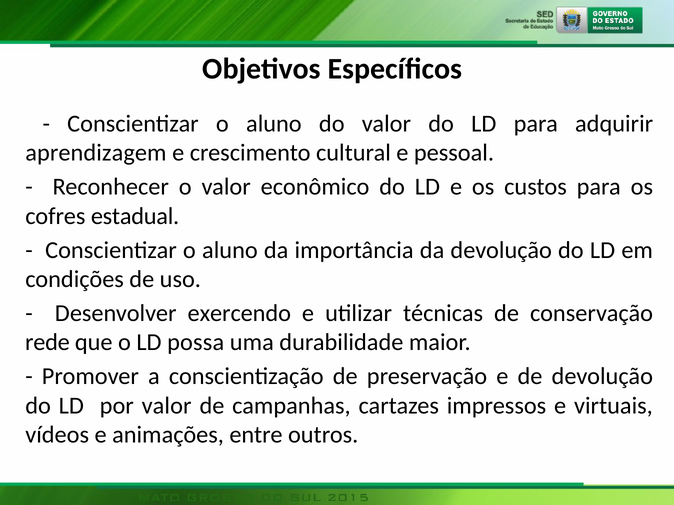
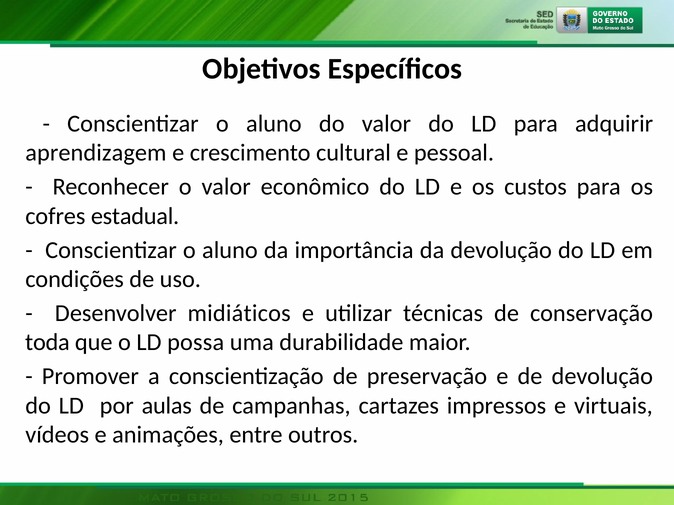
exercendo: exercendo -> midiáticos
rede: rede -> toda
por valor: valor -> aulas
